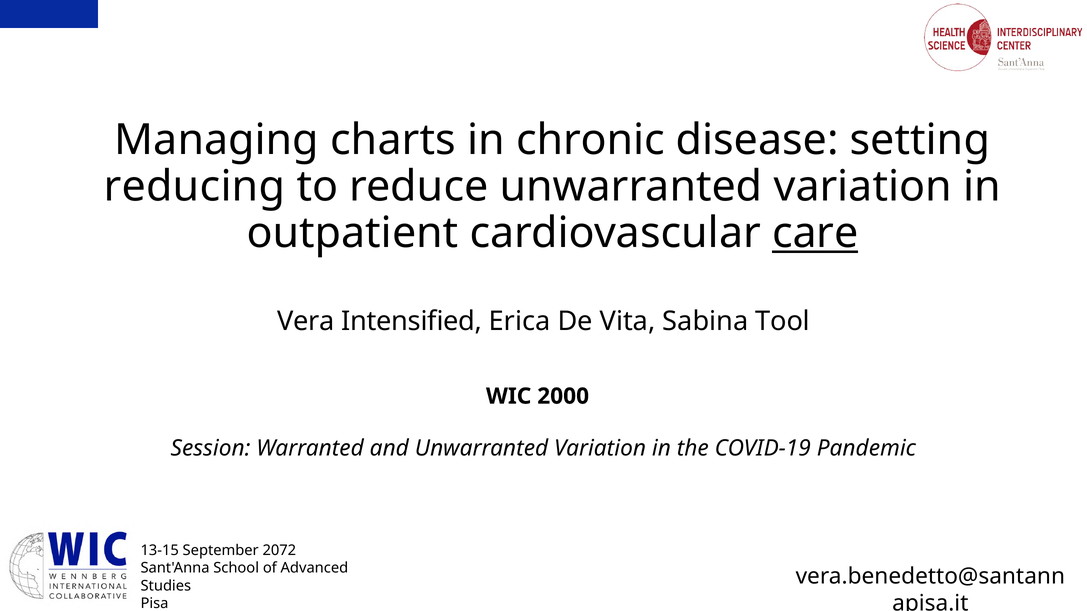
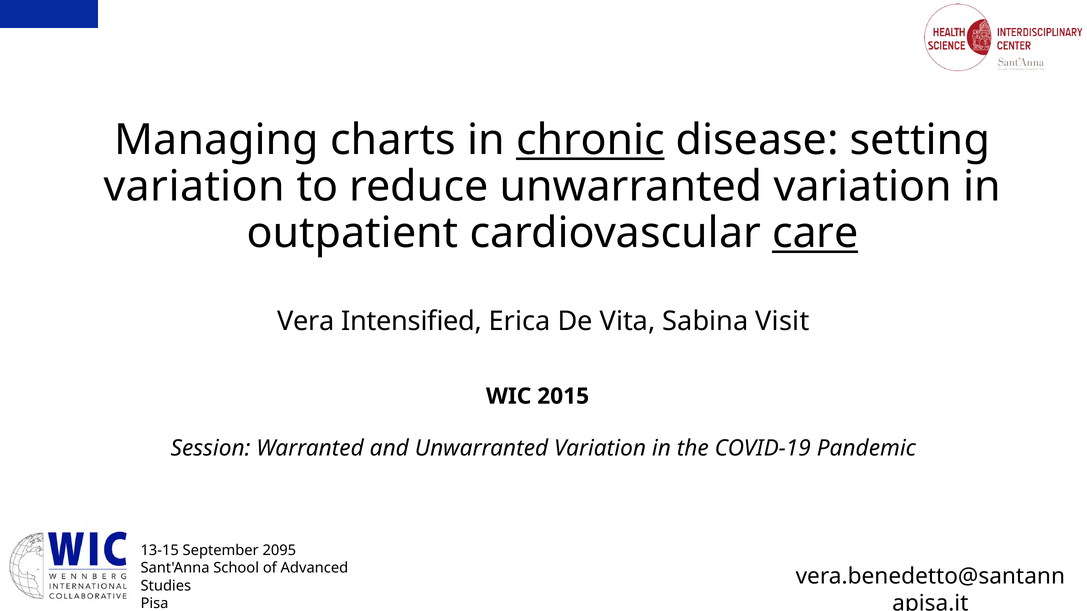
chronic underline: none -> present
reducing at (194, 187): reducing -> variation
Tool: Tool -> Visit
2000: 2000 -> 2015
2072: 2072 -> 2095
